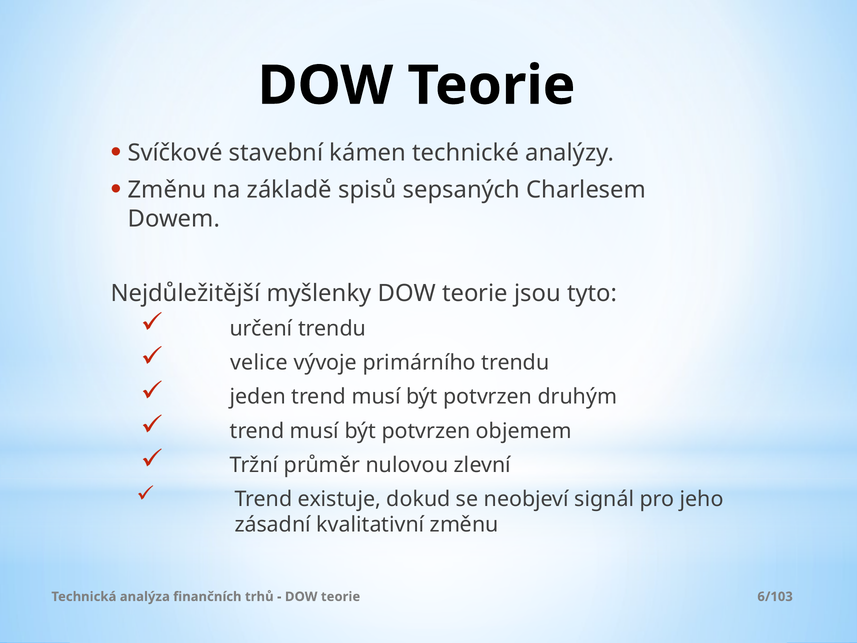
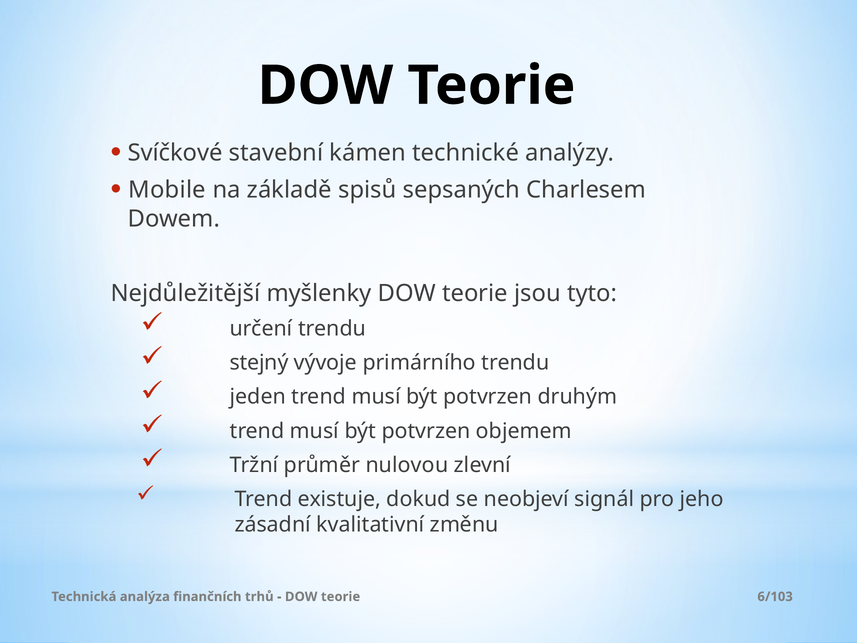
Změnu at (167, 190): Změnu -> Mobile
velice: velice -> stejný
